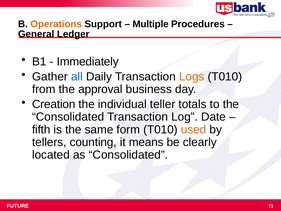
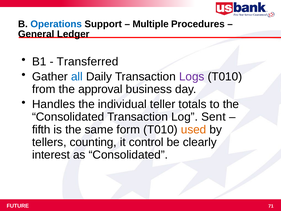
Operations colour: orange -> blue
Immediately: Immediately -> Transferred
Logs colour: orange -> purple
Creation: Creation -> Handles
Date: Date -> Sent
means: means -> control
located: located -> interest
